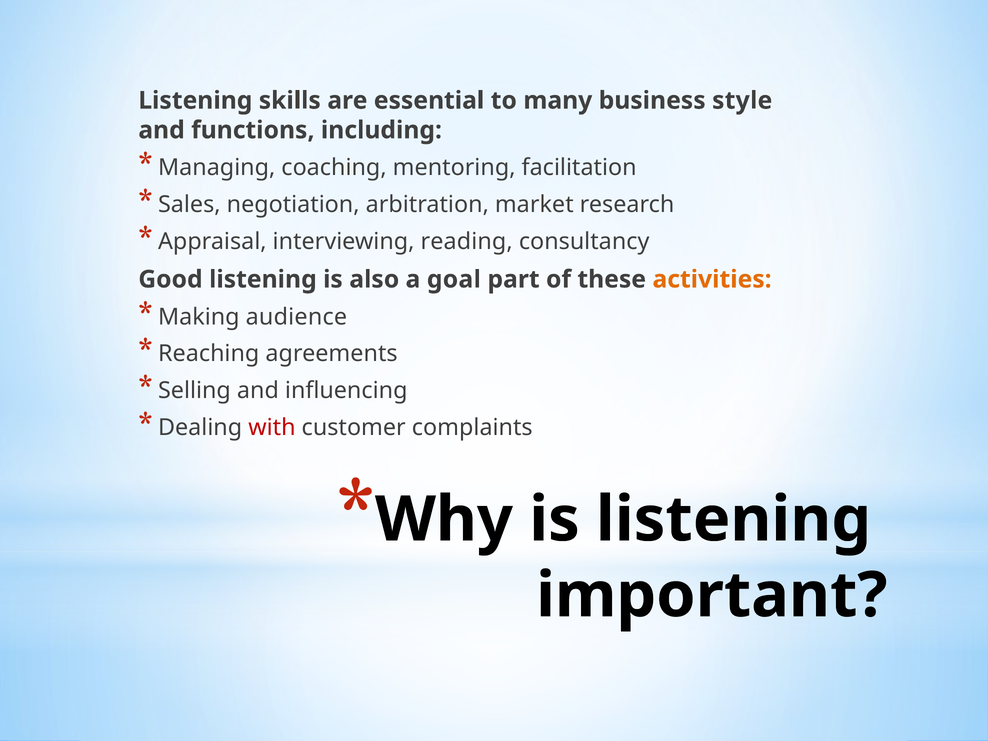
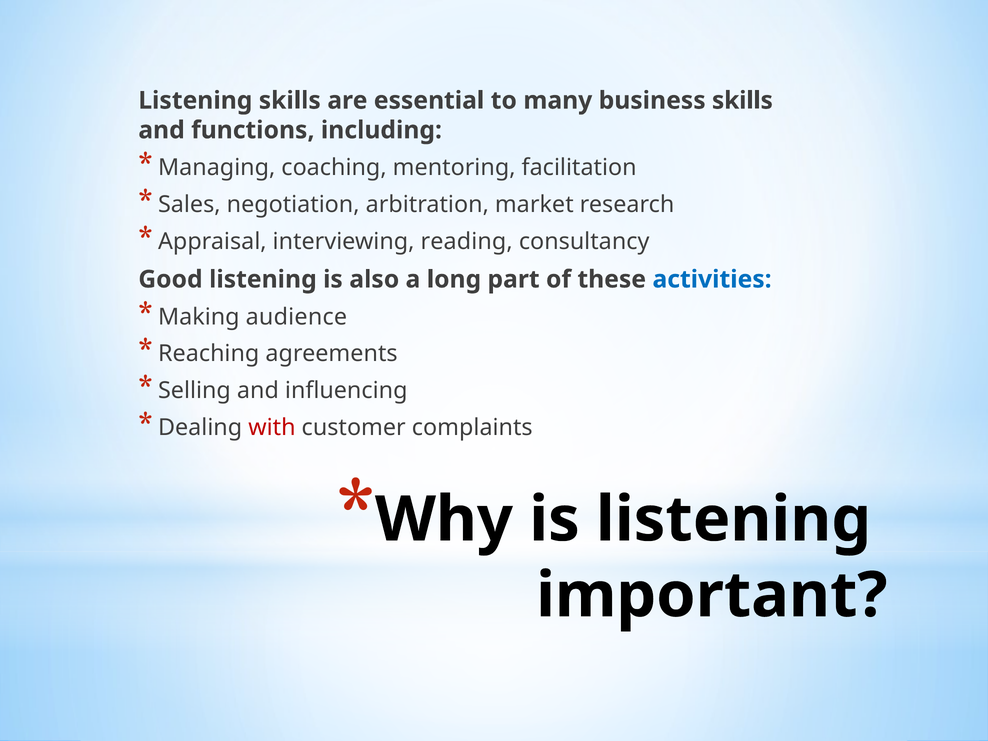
business style: style -> skills
goal: goal -> long
activities colour: orange -> blue
